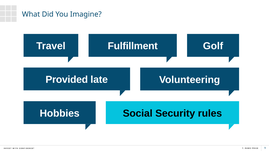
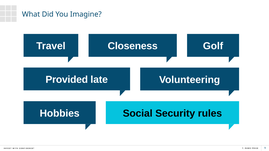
Fulfillment: Fulfillment -> Closeness
